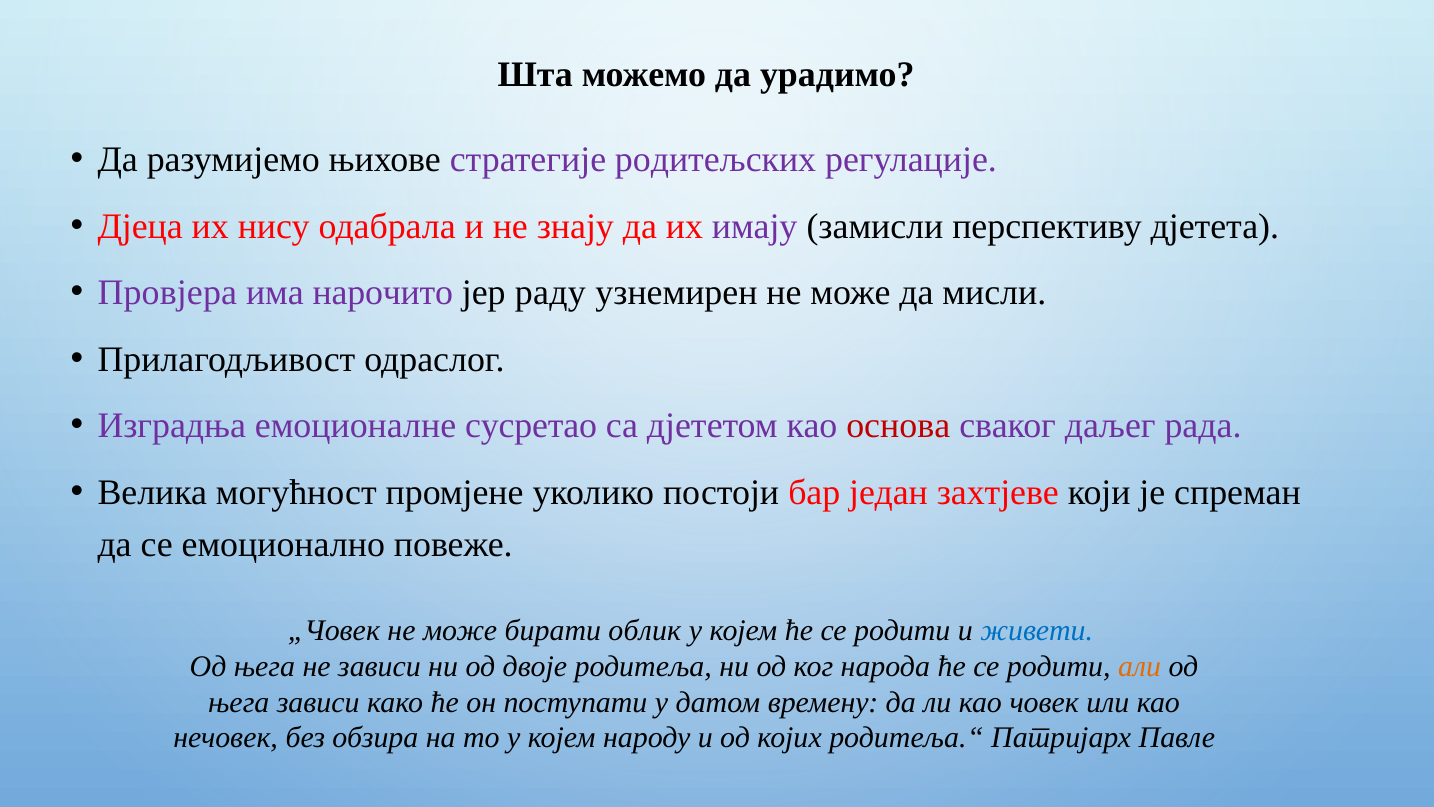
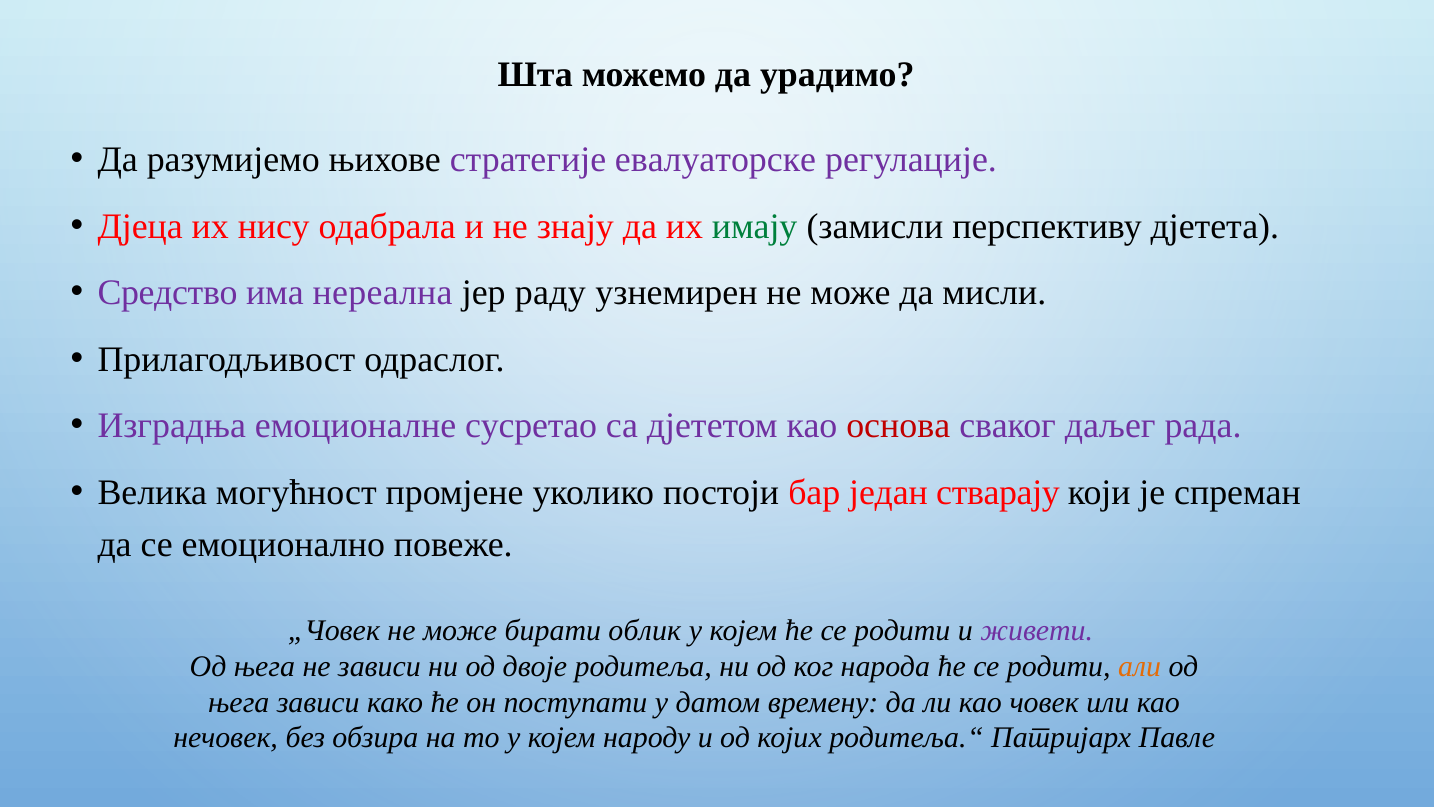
родитељских: родитељских -> евалуаторске
имају colour: purple -> green
Провјера: Провјера -> Средство
нарочито: нарочито -> нереална
захтјеве: захтјеве -> стварају
живети colour: blue -> purple
